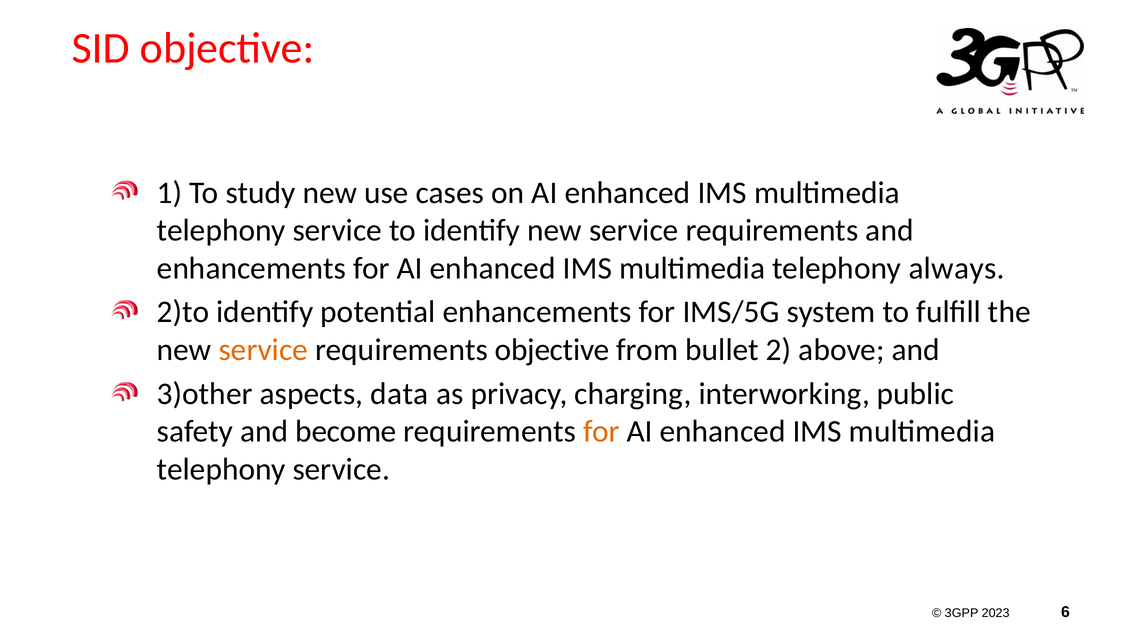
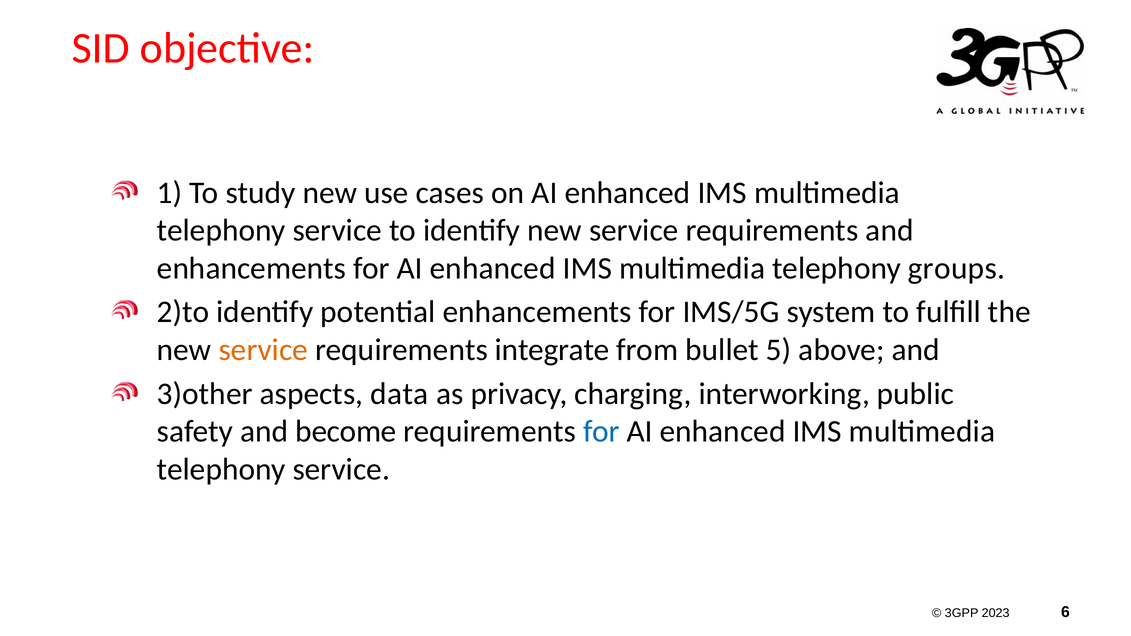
always: always -> groups
requirements objective: objective -> integrate
2: 2 -> 5
for at (601, 432) colour: orange -> blue
